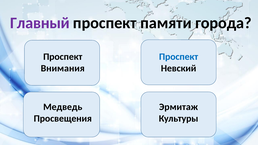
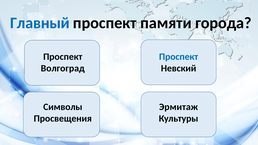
Главный colour: purple -> blue
Внимания: Внимания -> Волгоград
Медведь: Медведь -> Символы
